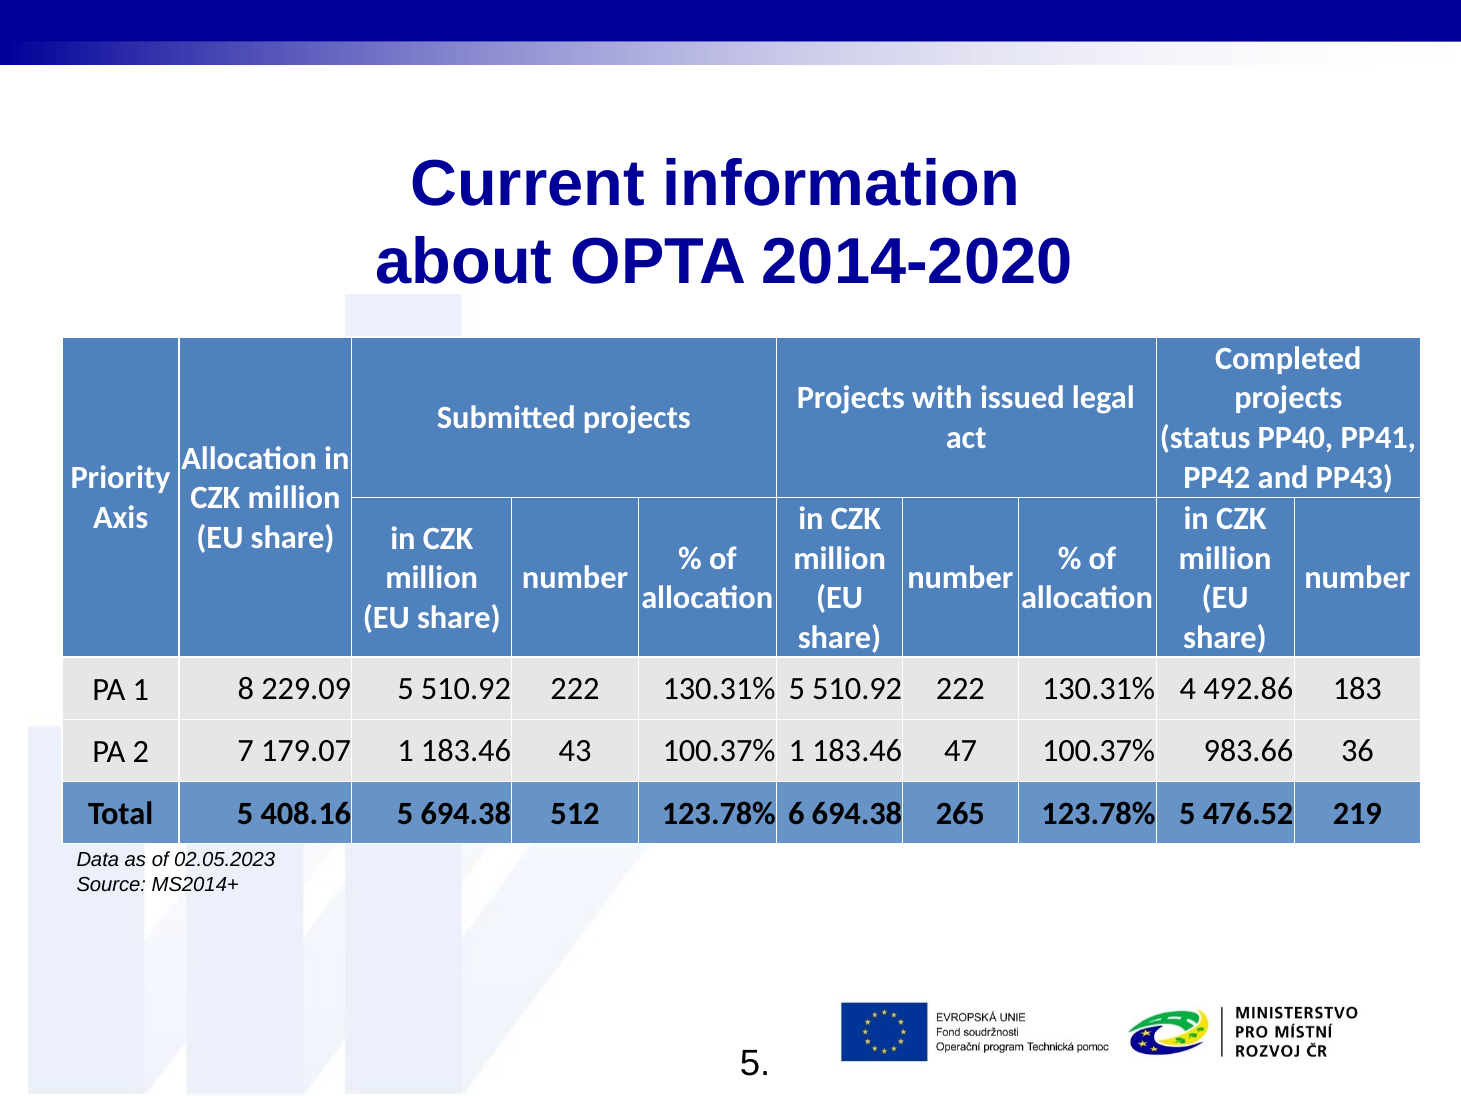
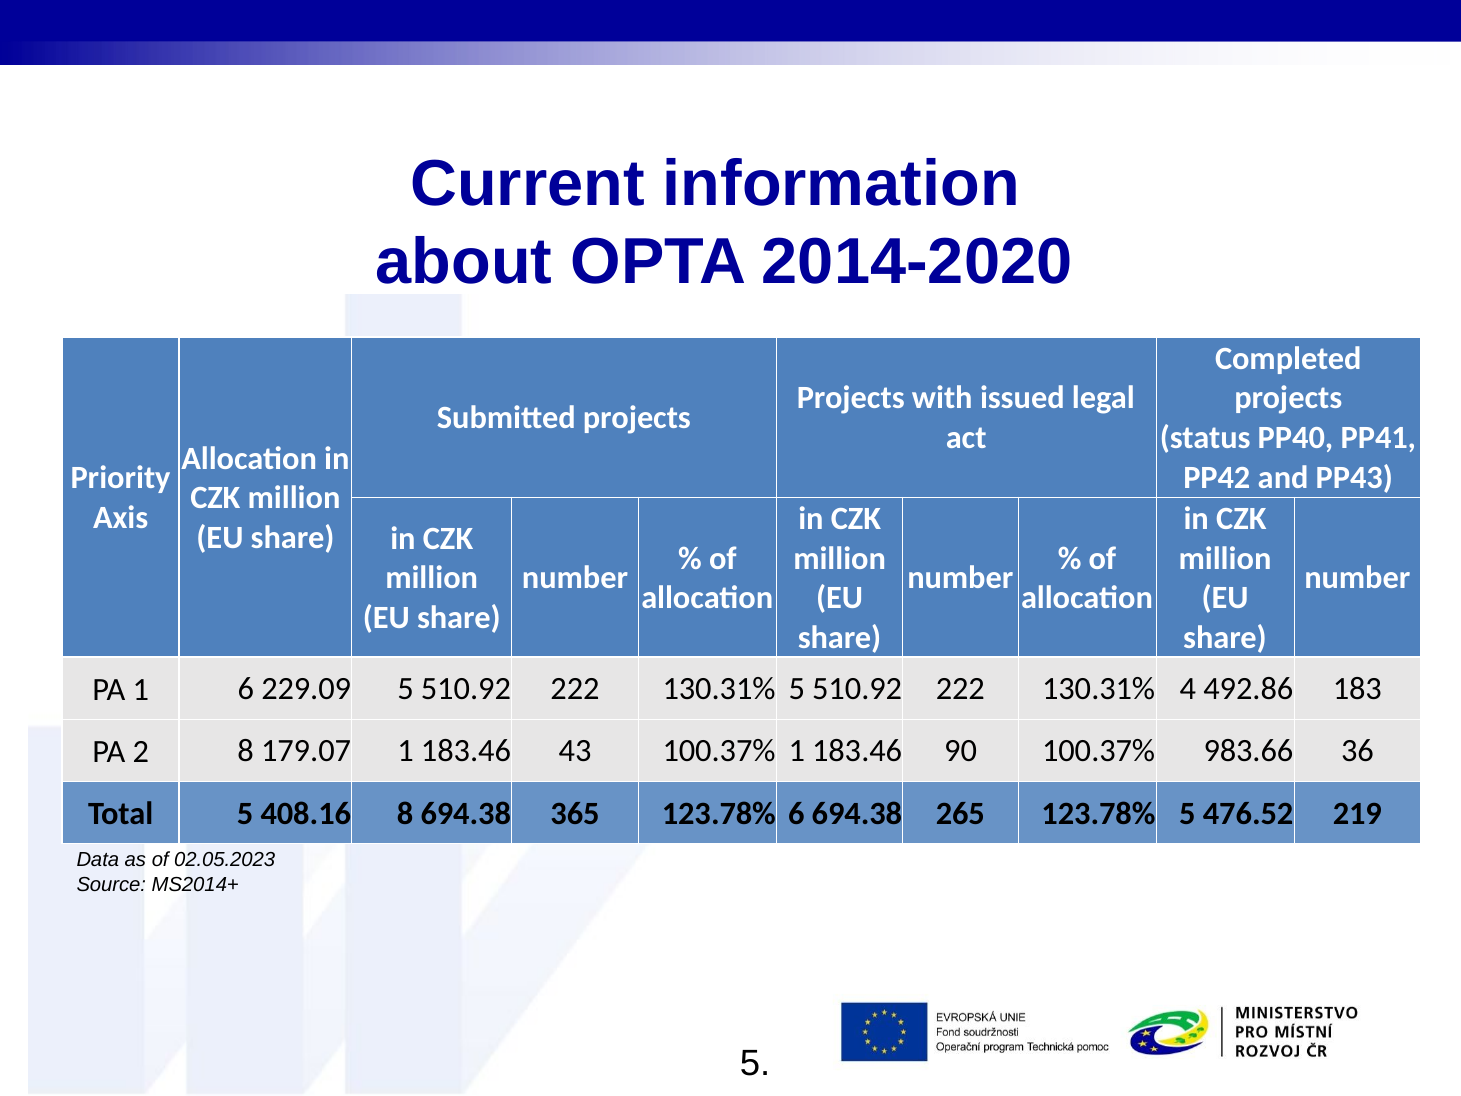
1 8: 8 -> 6
2 7: 7 -> 8
47: 47 -> 90
408.16 5: 5 -> 8
512: 512 -> 365
